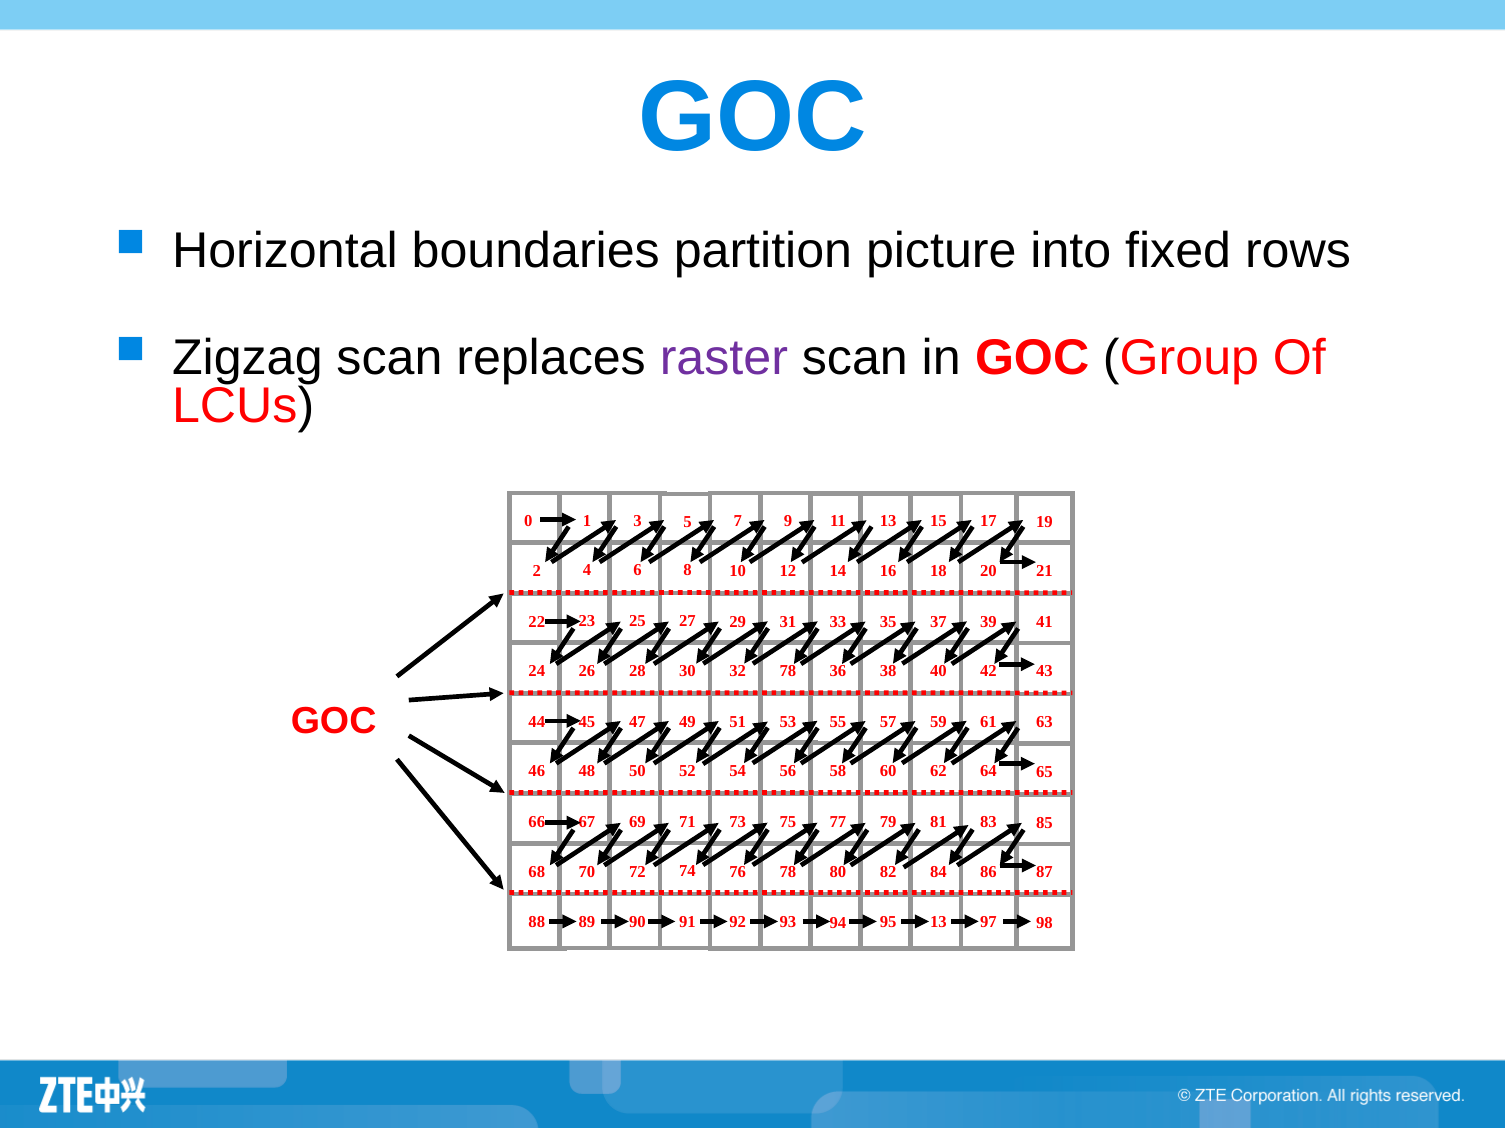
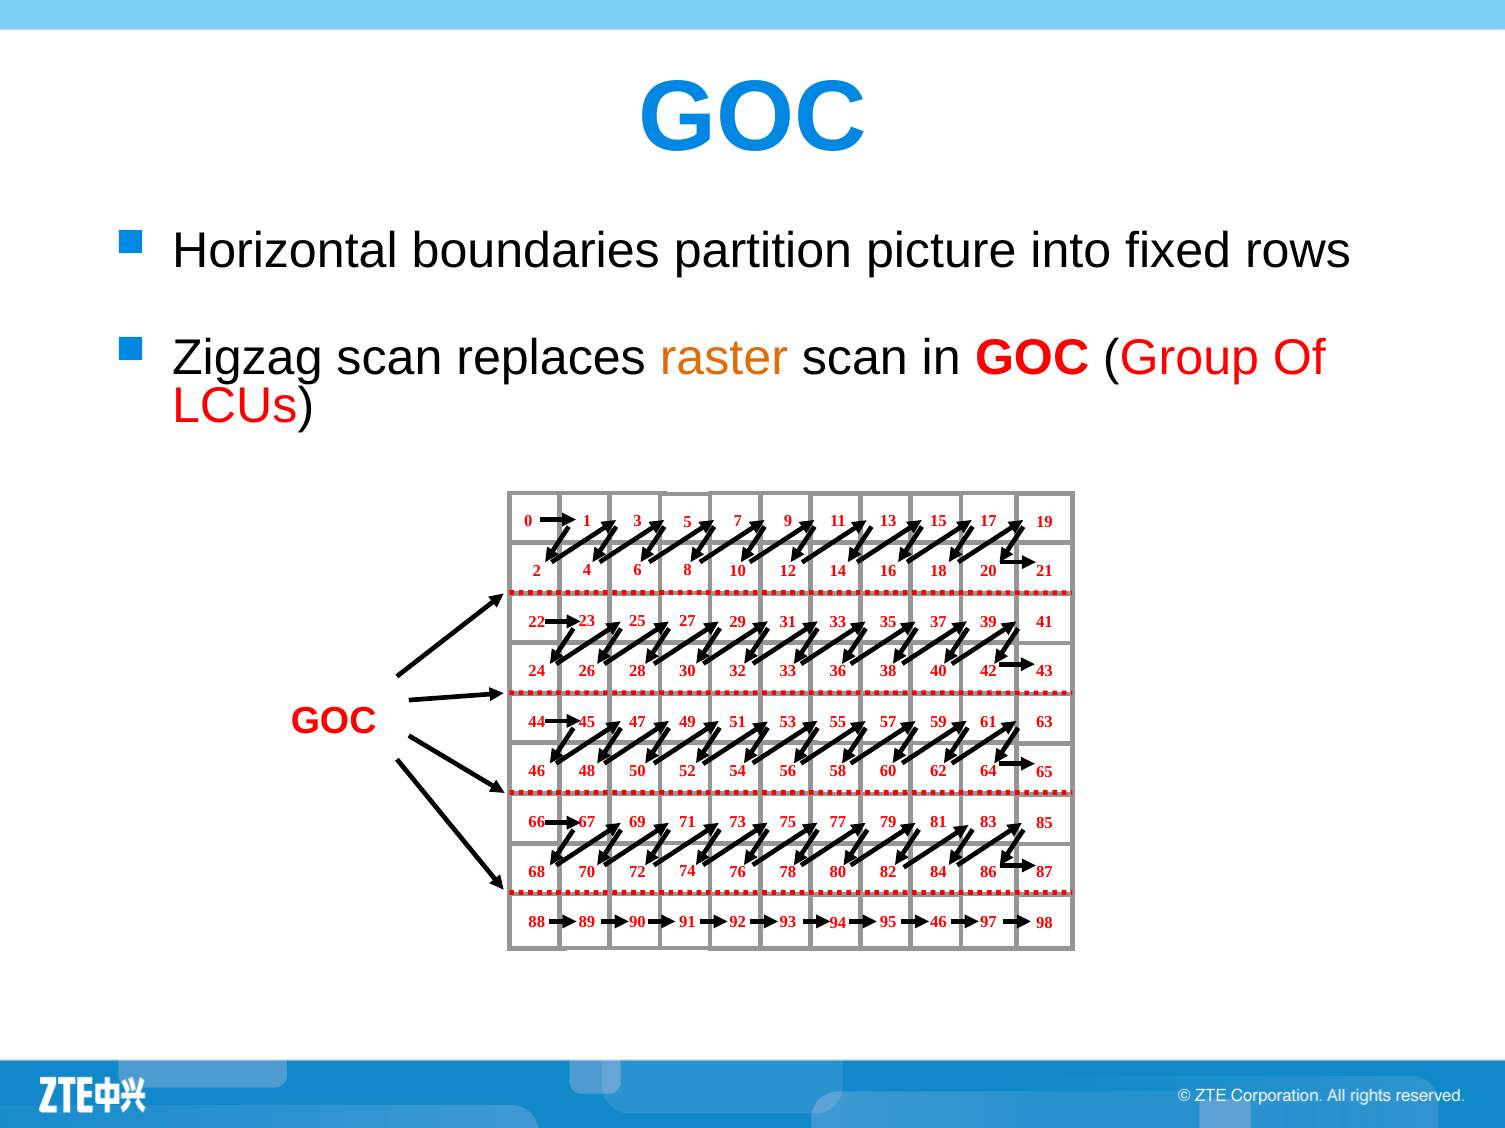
raster colour: purple -> orange
32 78: 78 -> 33
95 13: 13 -> 46
